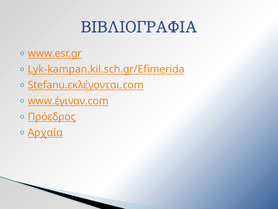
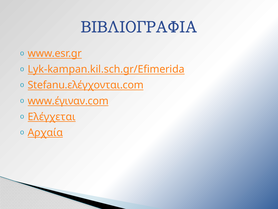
Stefanu.εκλέγονται.com: Stefanu.εκλέγονται.com -> Stefanu.ελέγχονται.com
Πρόεδρος: Πρόεδρος -> Ελέγχεται
